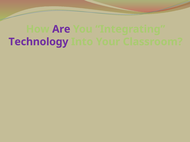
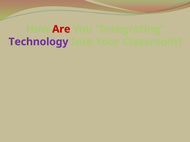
Are colour: purple -> red
